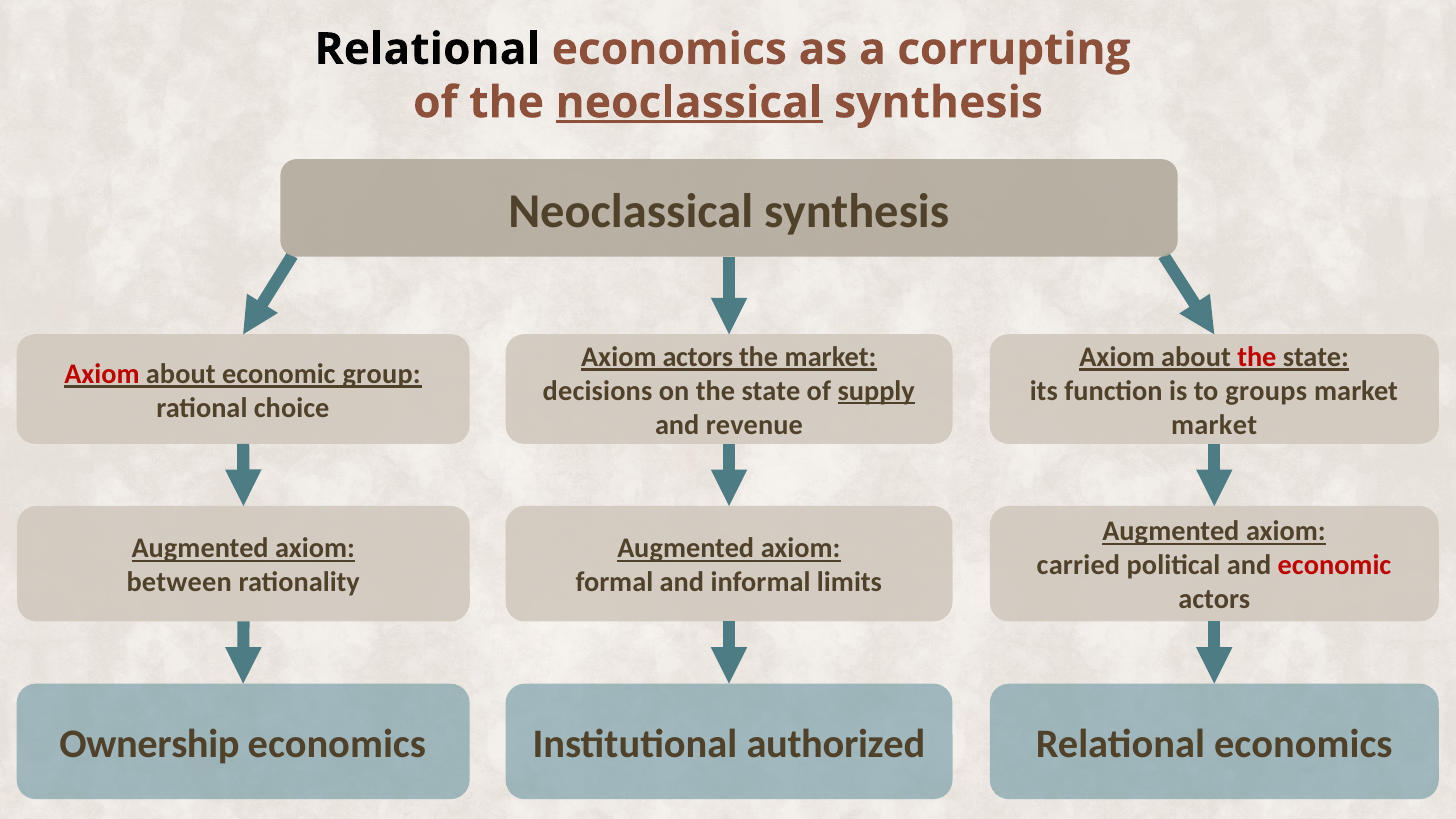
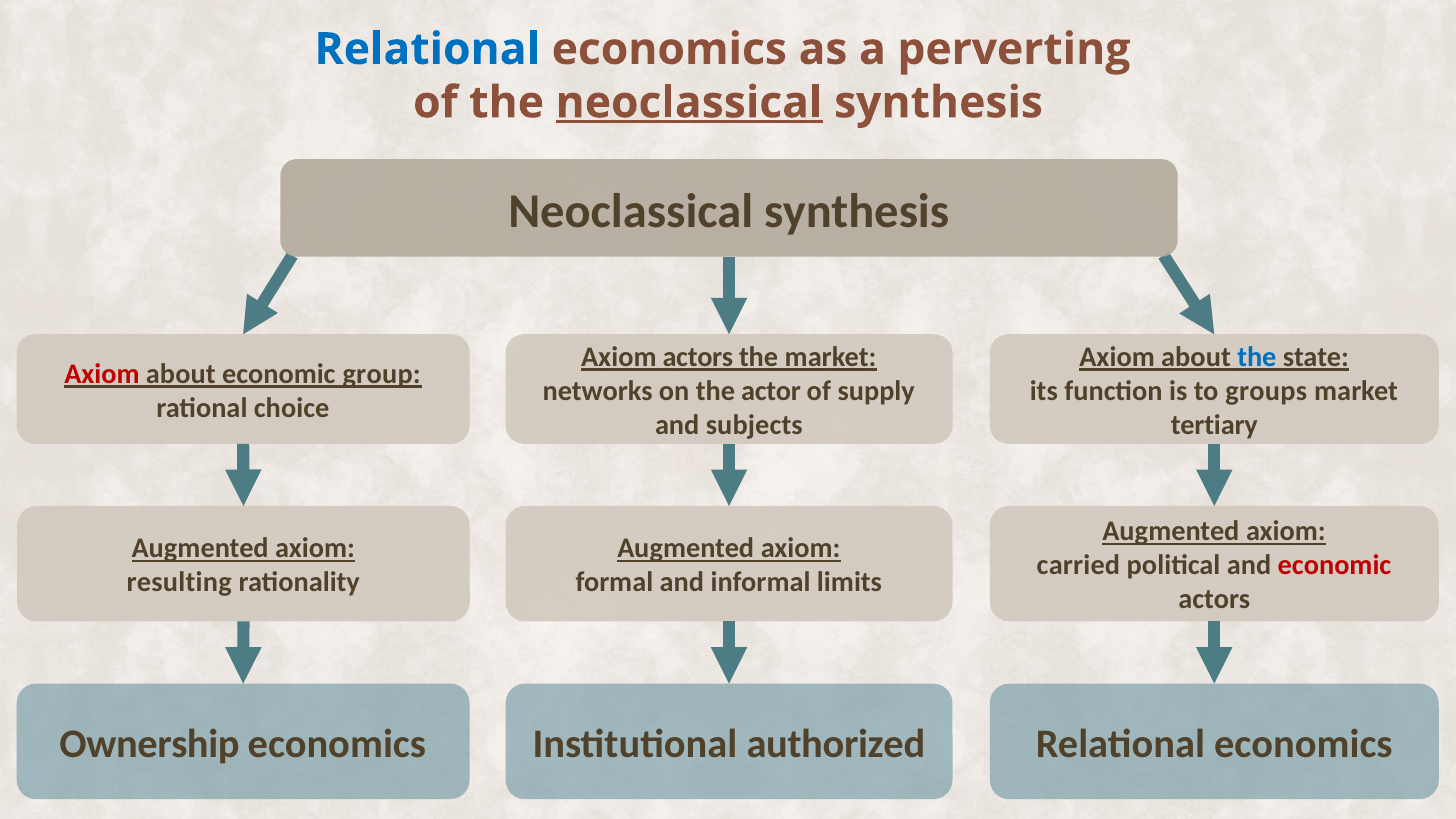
Relational at (427, 49) colour: black -> blue
corrupting: corrupting -> perverting
the at (1257, 357) colour: red -> blue
decisions: decisions -> networks
on the state: state -> actor
supply underline: present -> none
revenue: revenue -> subjects
market at (1214, 425): market -> tertiary
between: between -> resulting
